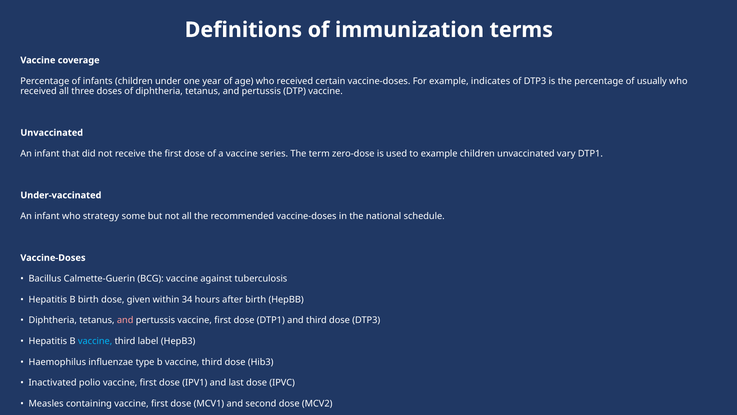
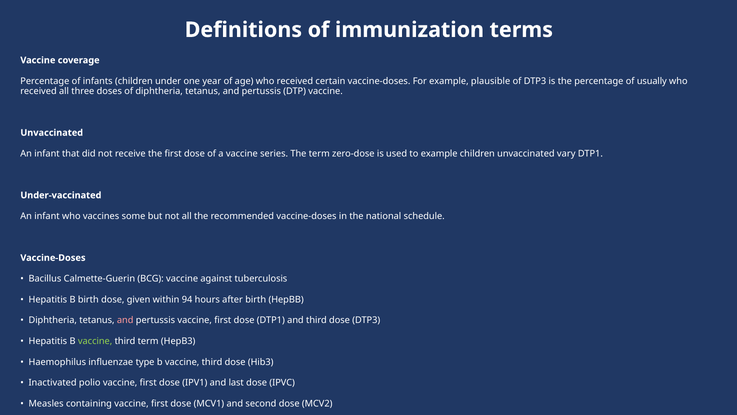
indicates: indicates -> plausible
who strategy: strategy -> vaccines
34: 34 -> 94
vaccine at (95, 341) colour: light blue -> light green
third label: label -> term
